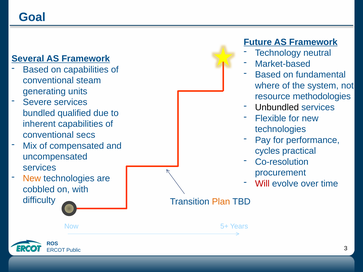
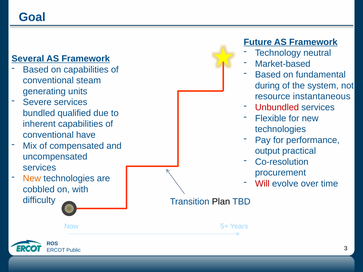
where: where -> during
methodologies: methodologies -> instantaneous
Unbundled colour: black -> red
secs: secs -> have
cycles: cycles -> output
Plan colour: orange -> black
